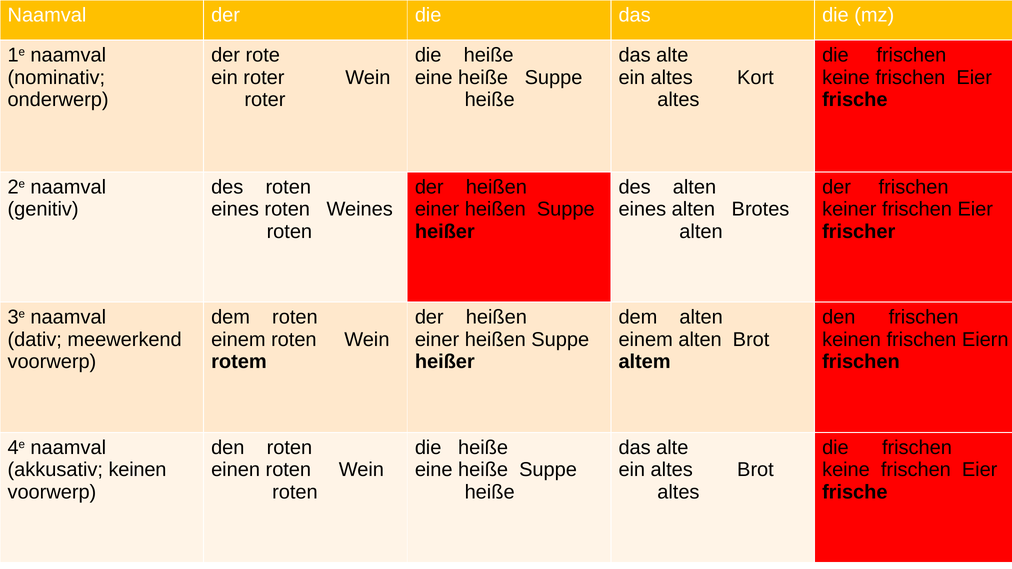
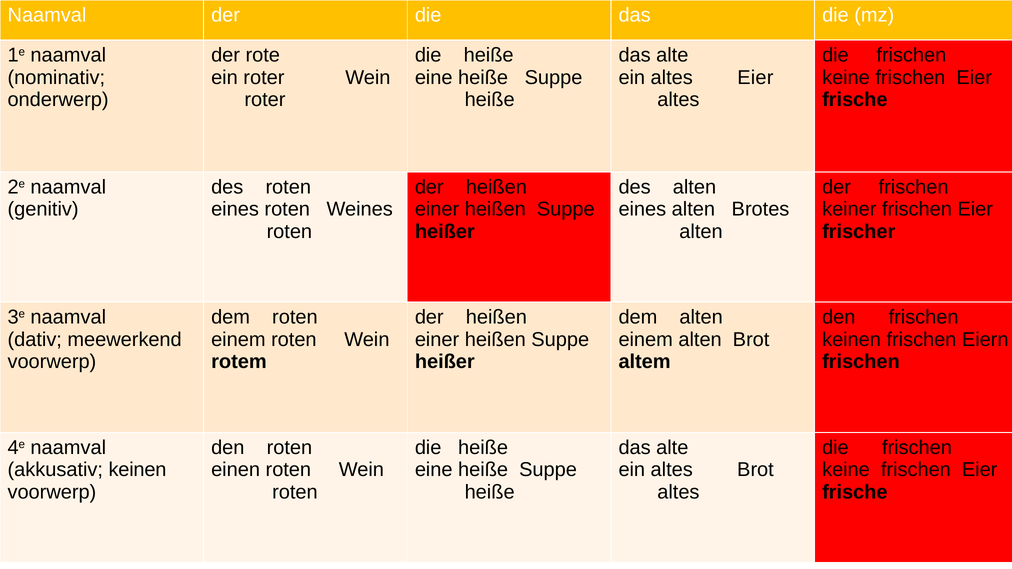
altes Kort: Kort -> Eier
